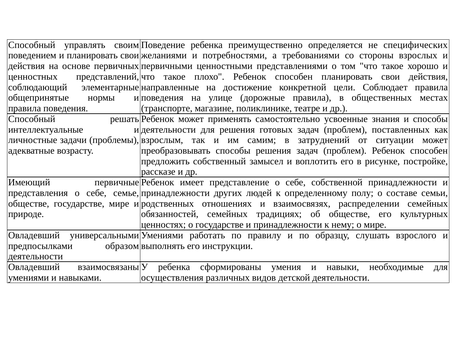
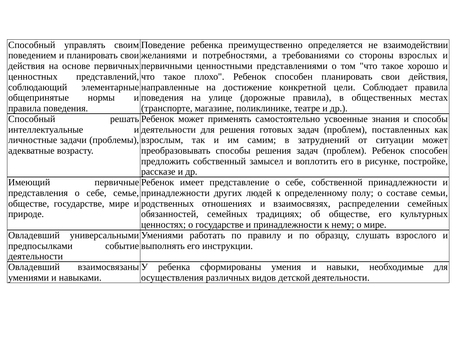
специфических: специфических -> взаимодействии
образом: образом -> событие
